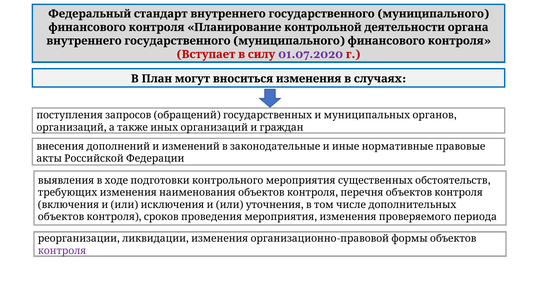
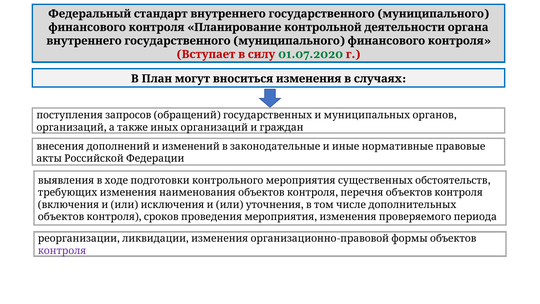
01.07.2020 colour: purple -> green
